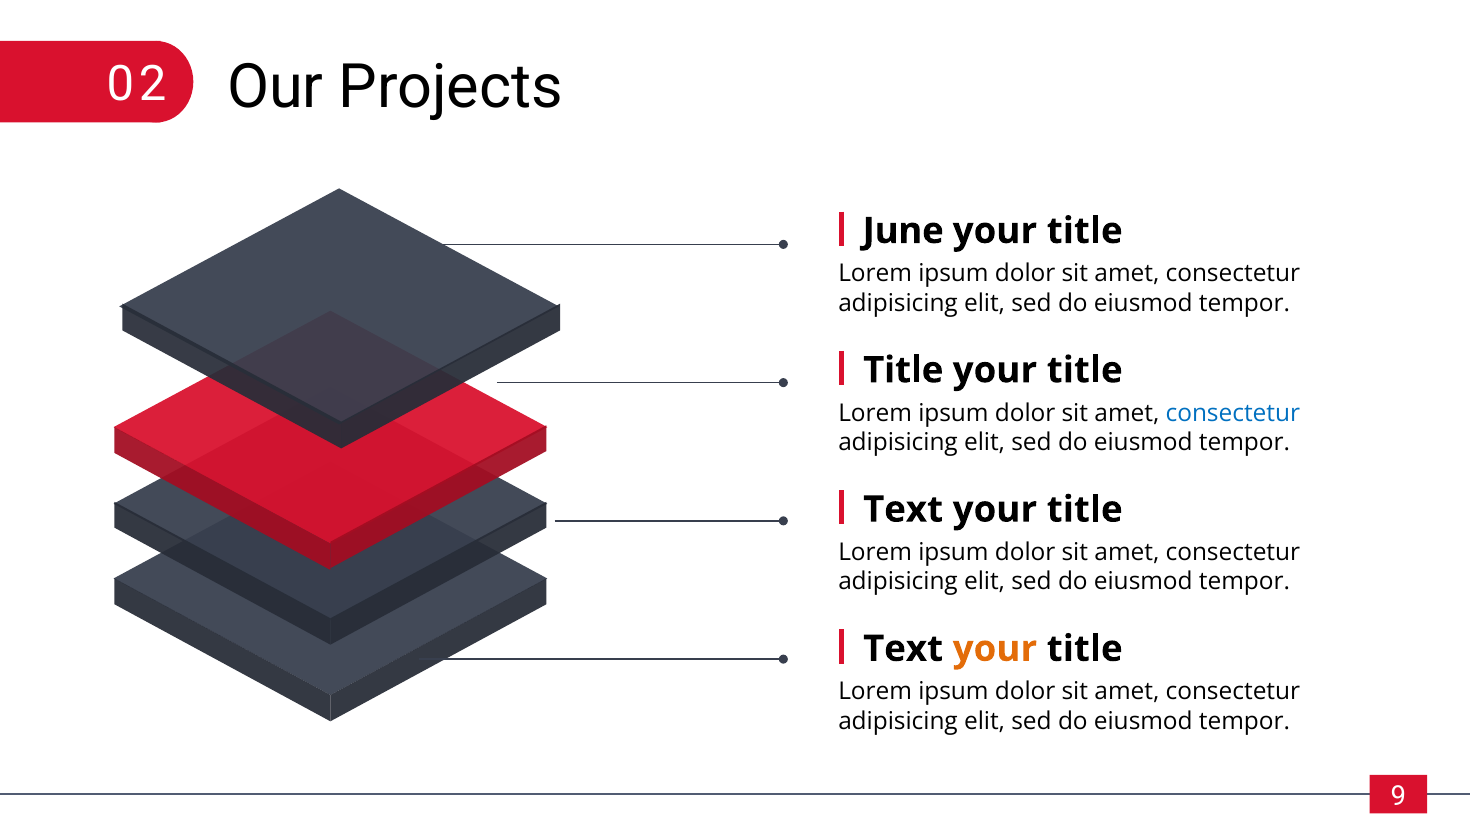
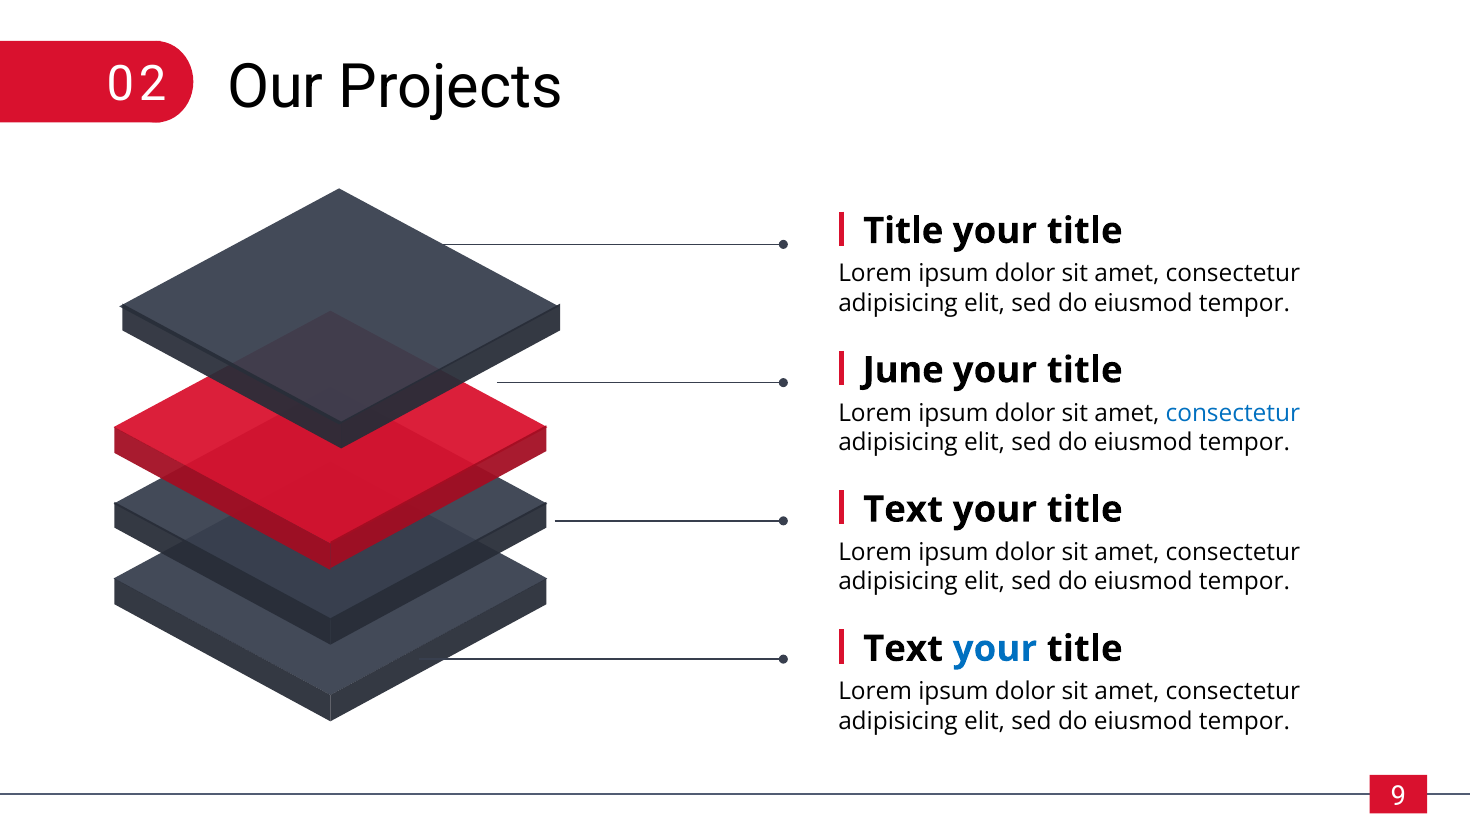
June at (903, 231): June -> Title
Title at (903, 370): Title -> June
your at (995, 649) colour: orange -> blue
